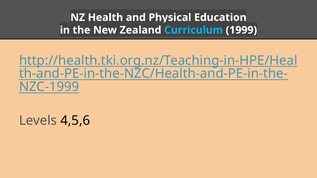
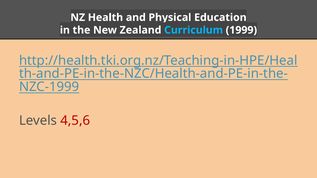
4,5,6 colour: black -> red
